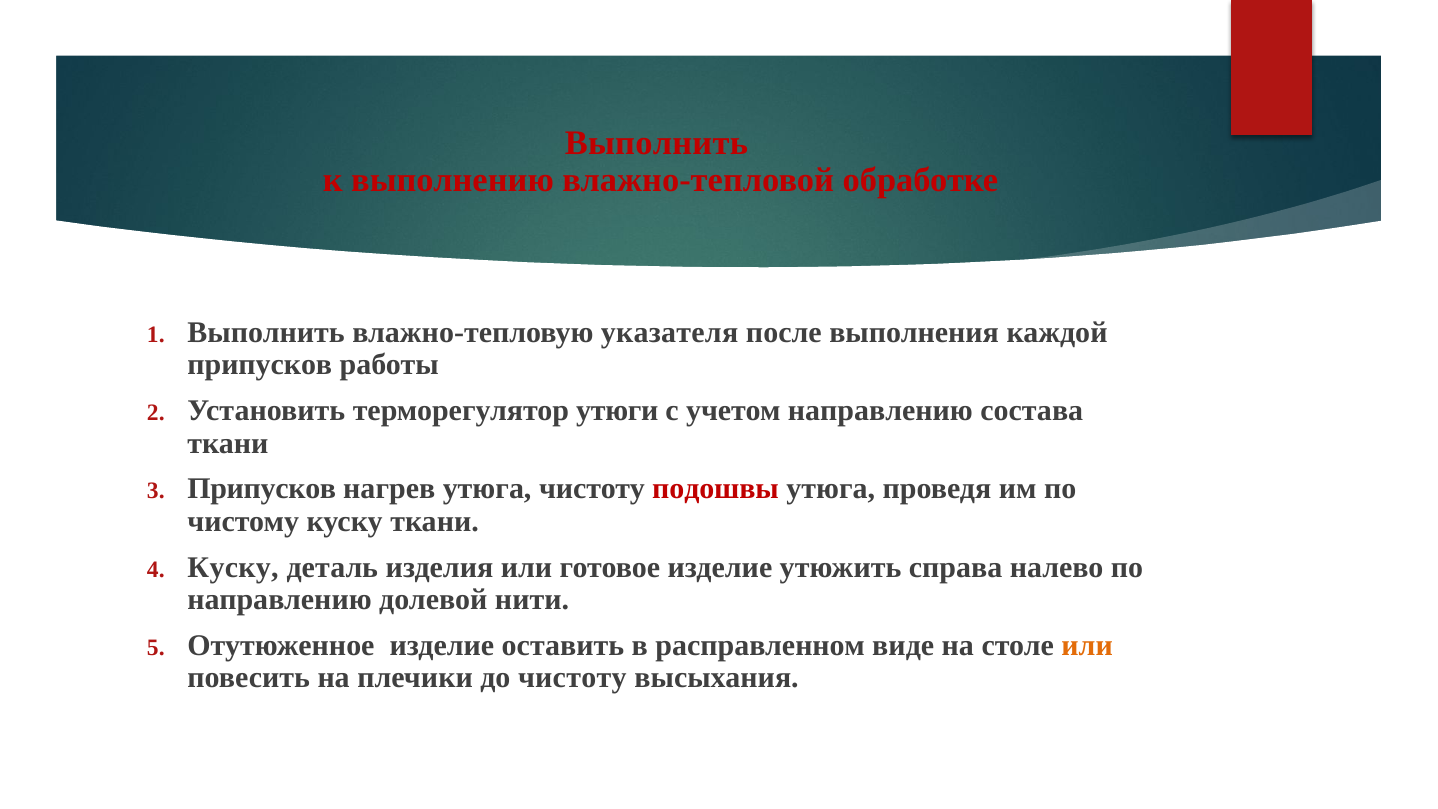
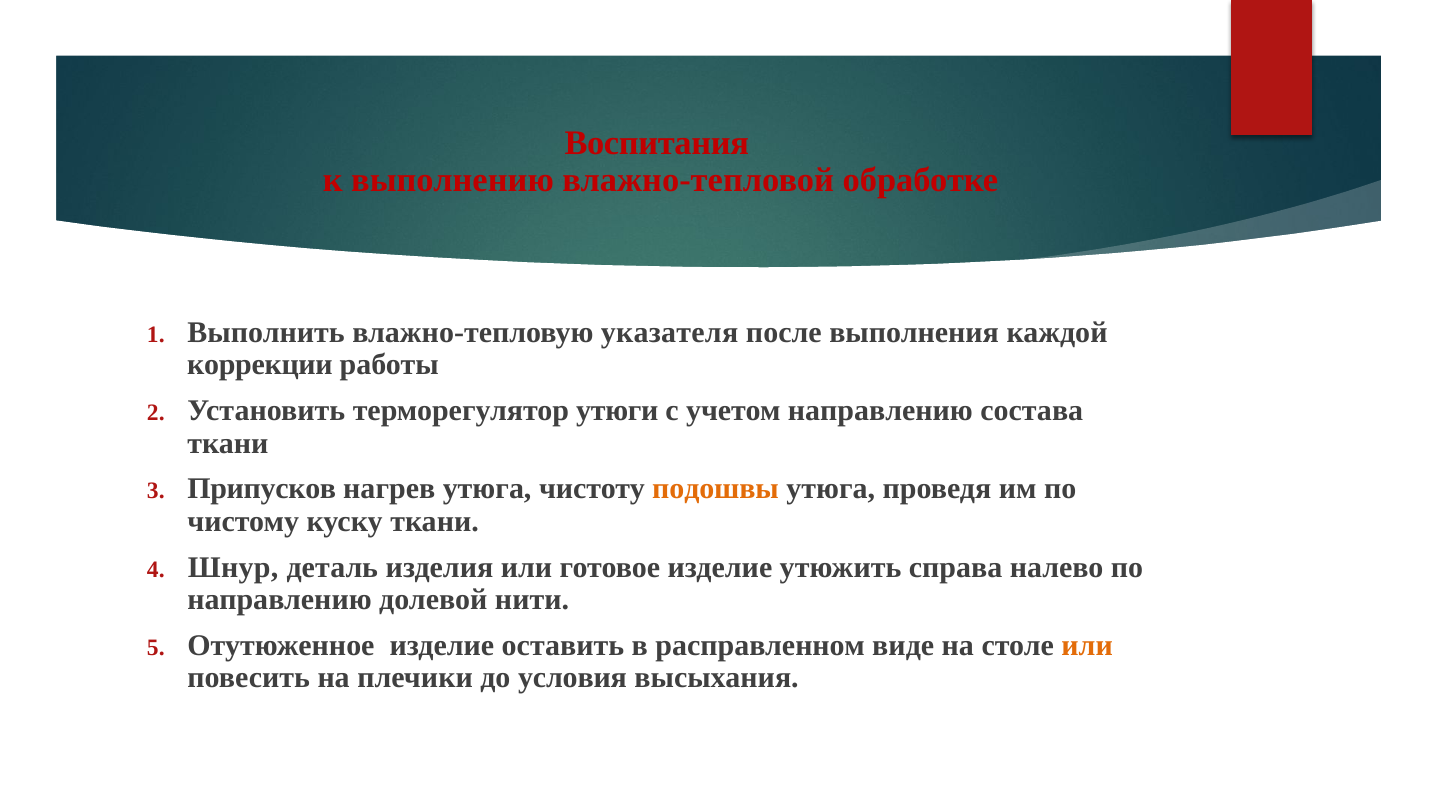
Выполнить at (656, 143): Выполнить -> Воспитания
припусков at (260, 365): припусков -> коррекции
подошвы colour: red -> orange
Куску at (233, 567): Куску -> Шнур
до чистоту: чистоту -> условия
